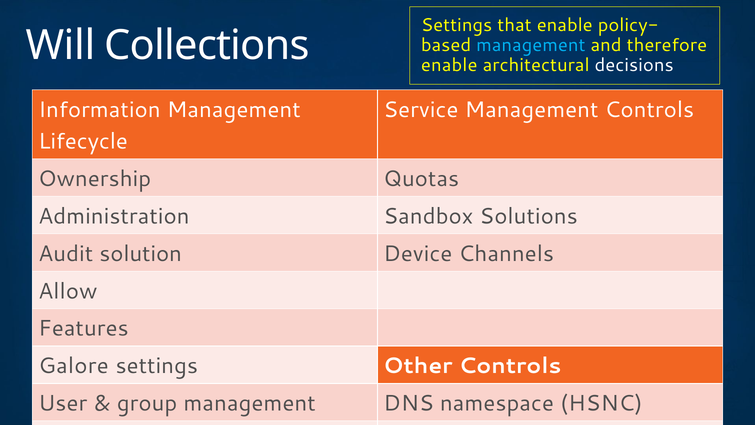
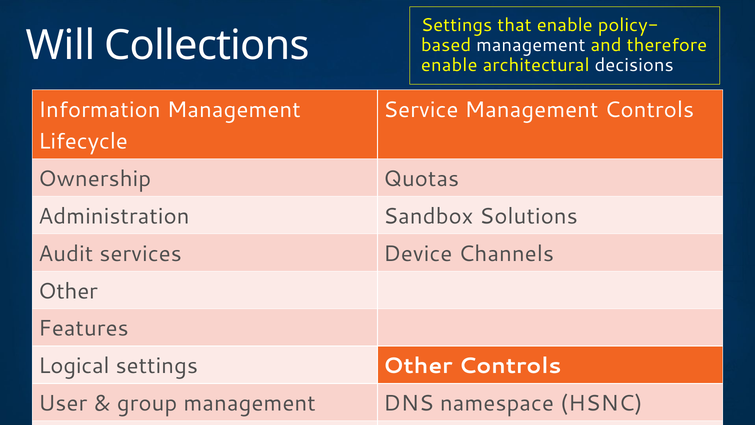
management at (531, 45) colour: light blue -> white
solution: solution -> services
Allow at (68, 291): Allow -> Other
Galore: Galore -> Logical
